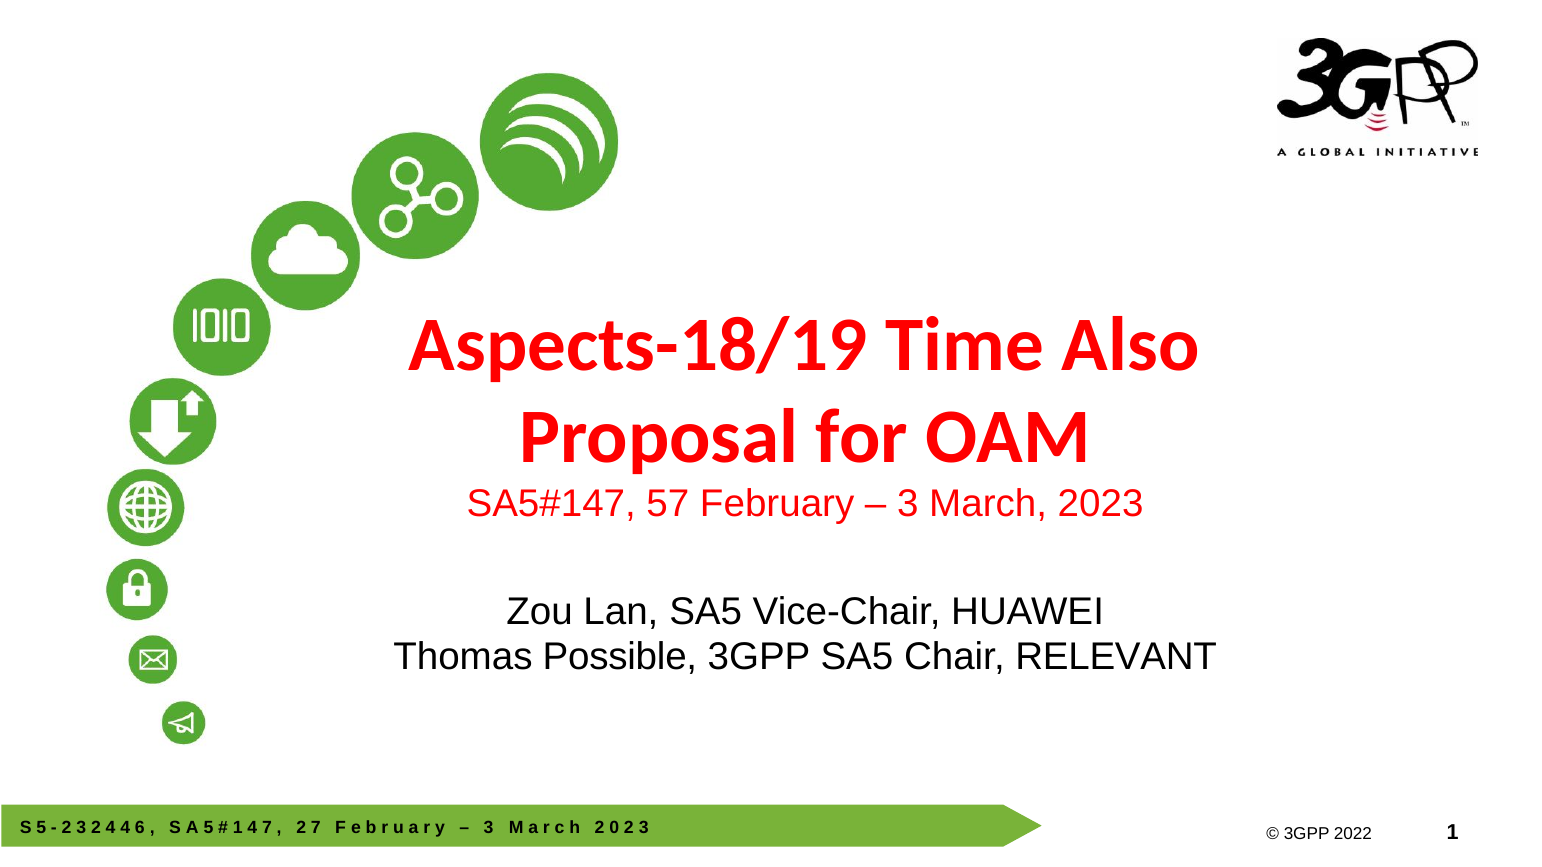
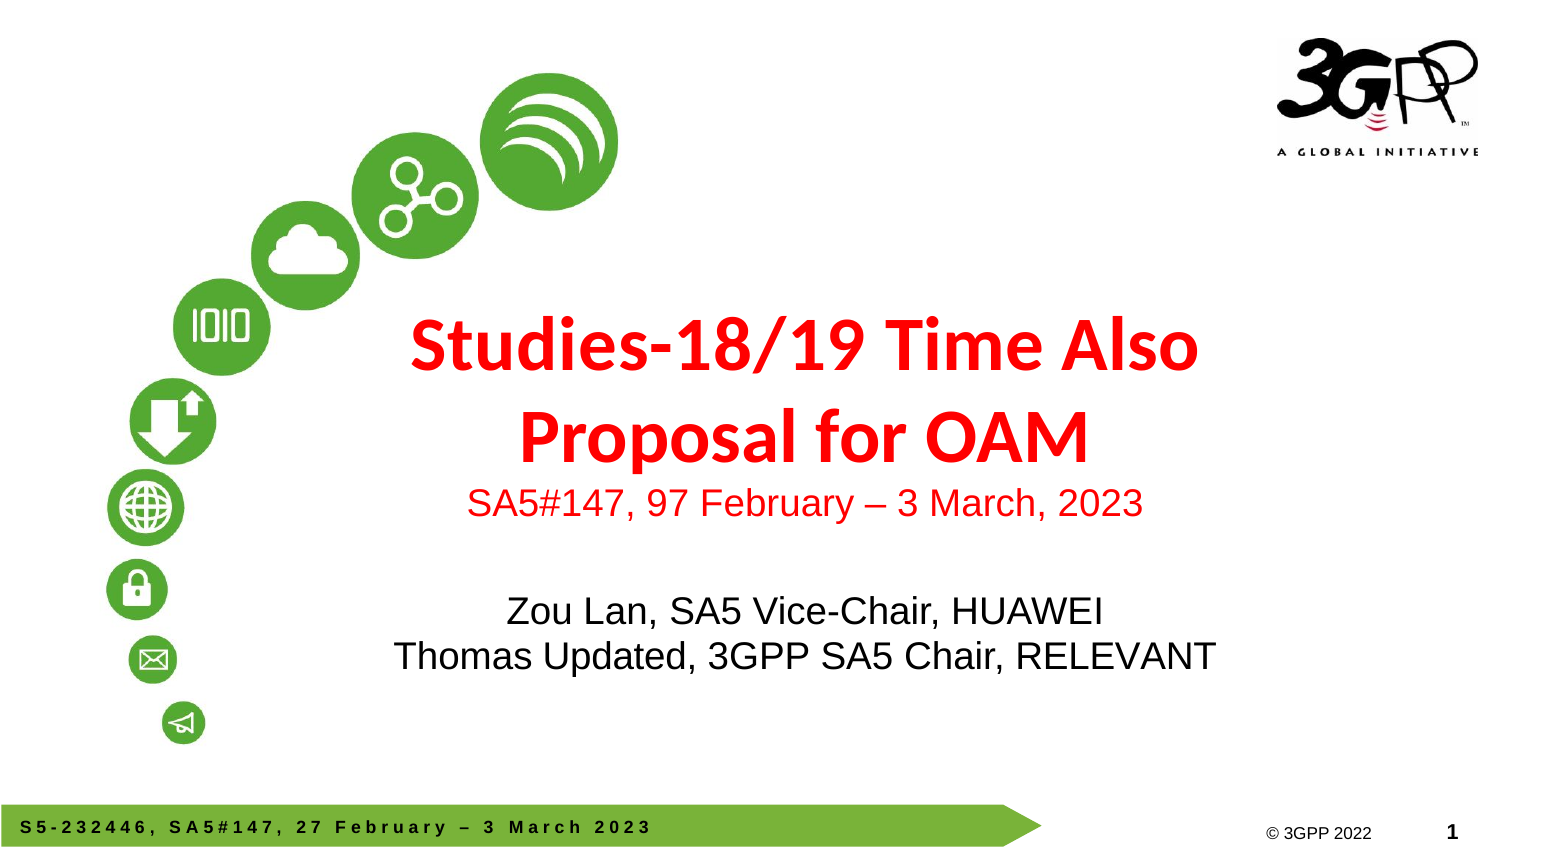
Aspects-18/19: Aspects-18/19 -> Studies-18/19
57: 57 -> 97
Possible: Possible -> Updated
